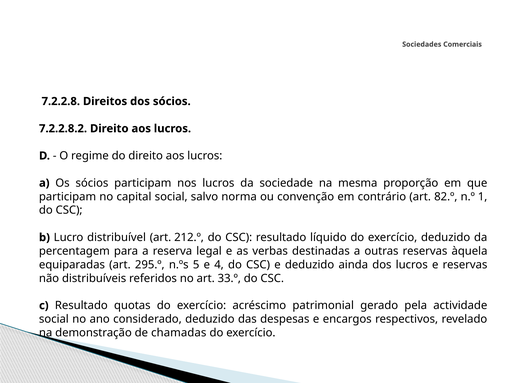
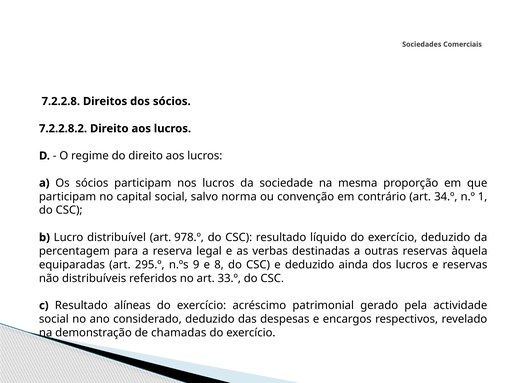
82.º: 82.º -> 34.º
212.º: 212.º -> 978.º
5: 5 -> 9
4: 4 -> 8
quotas: quotas -> alíneas
